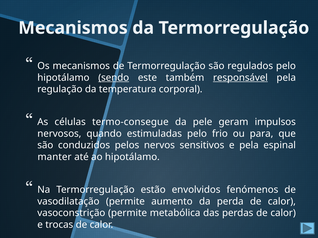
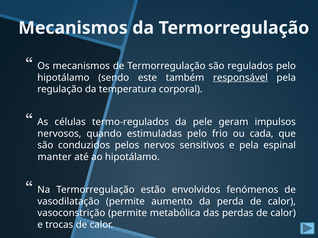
sendo underline: present -> none
termo-consegue: termo-consegue -> termo-regulados
para: para -> cada
